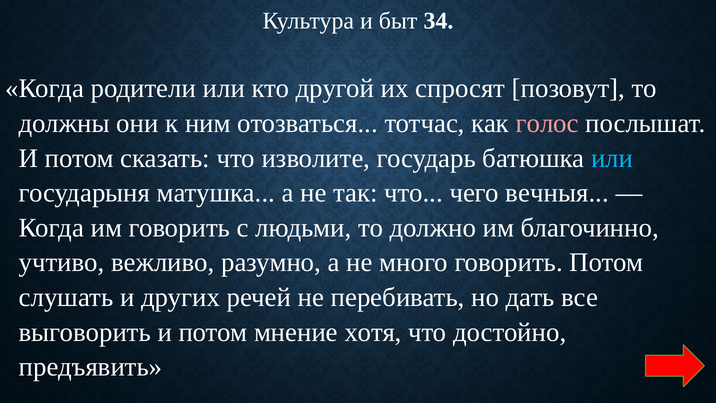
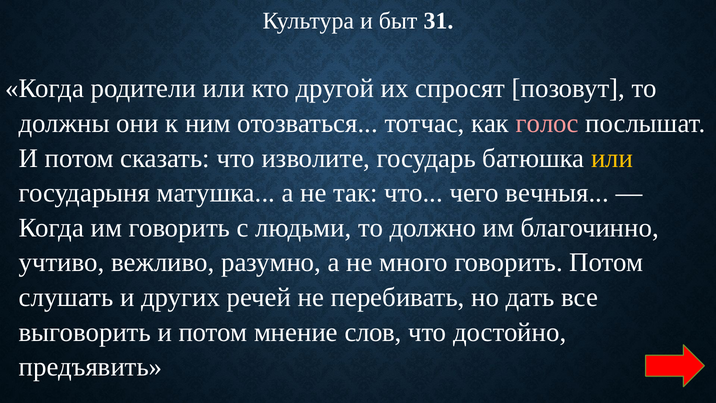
34: 34 -> 31
или at (612, 158) colour: light blue -> yellow
хотя: хотя -> слов
